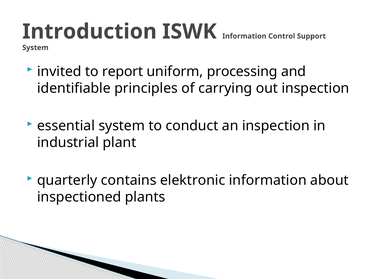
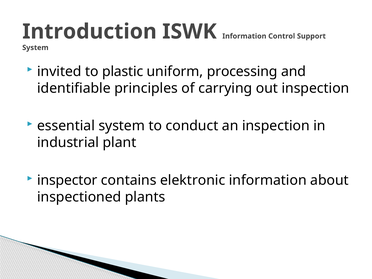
report: report -> plastic
quarterly: quarterly -> inspector
